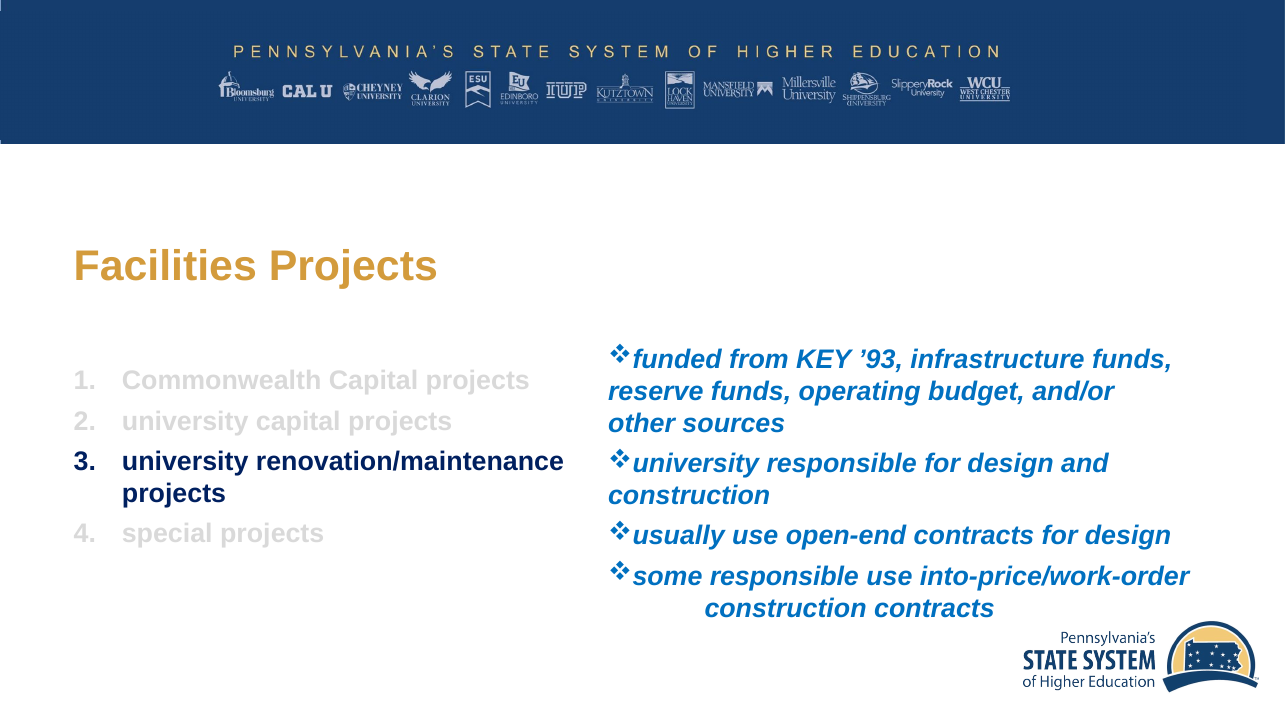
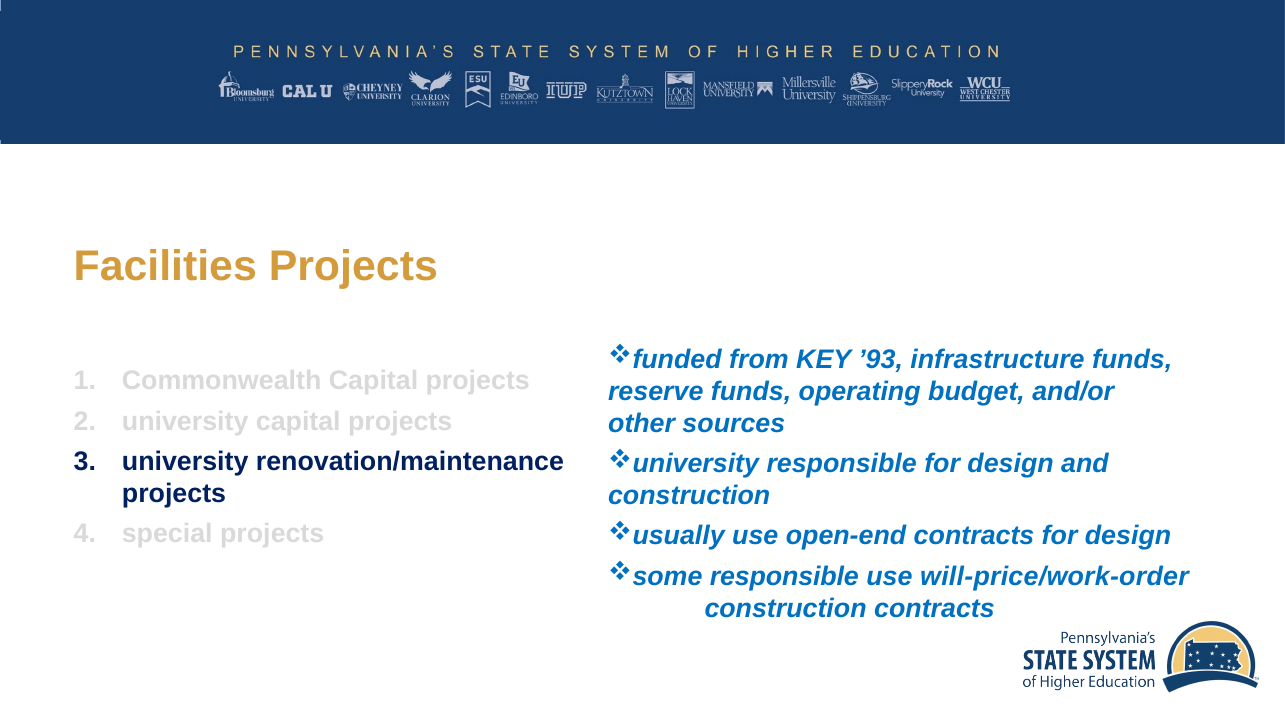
into-price/work-order: into-price/work-order -> will-price/work-order
